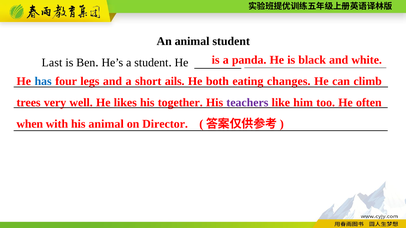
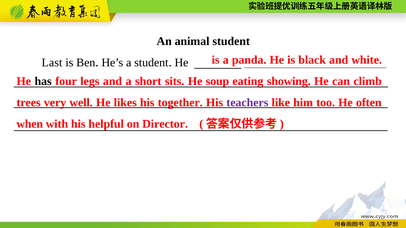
has colour: blue -> black
ails: ails -> sits
both: both -> soup
changes: changes -> showing
his animal: animal -> helpful
